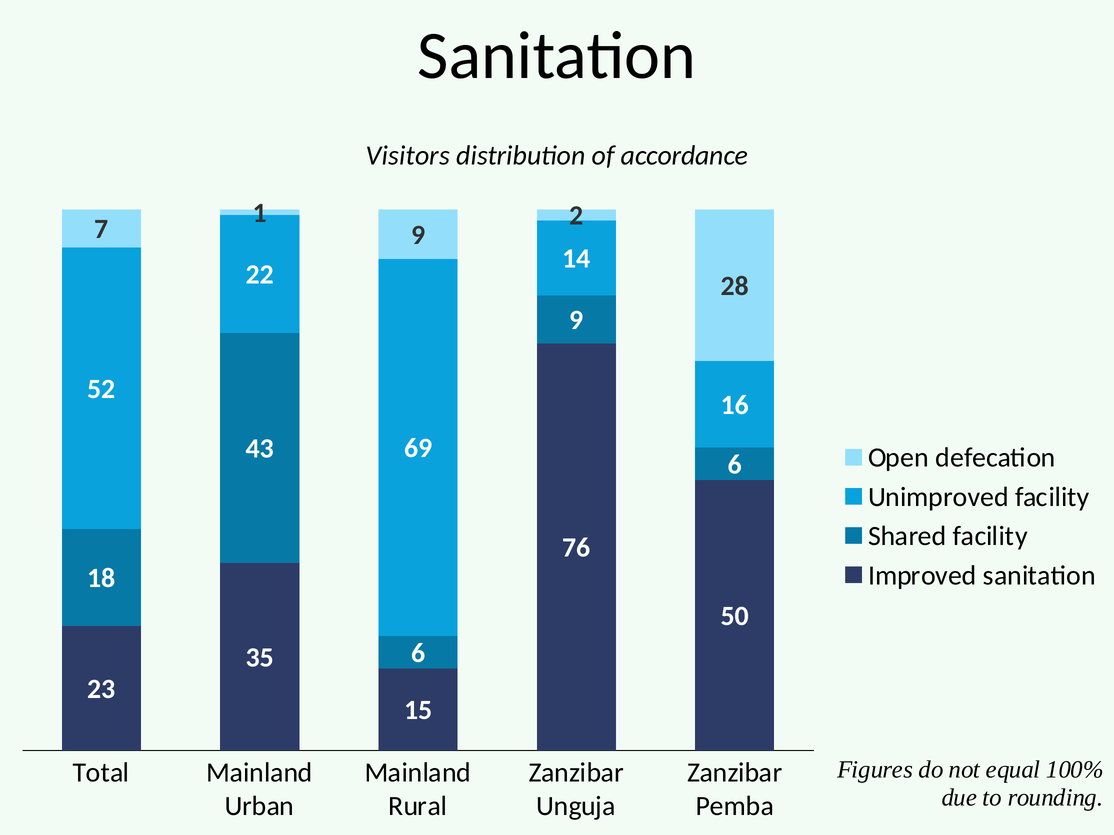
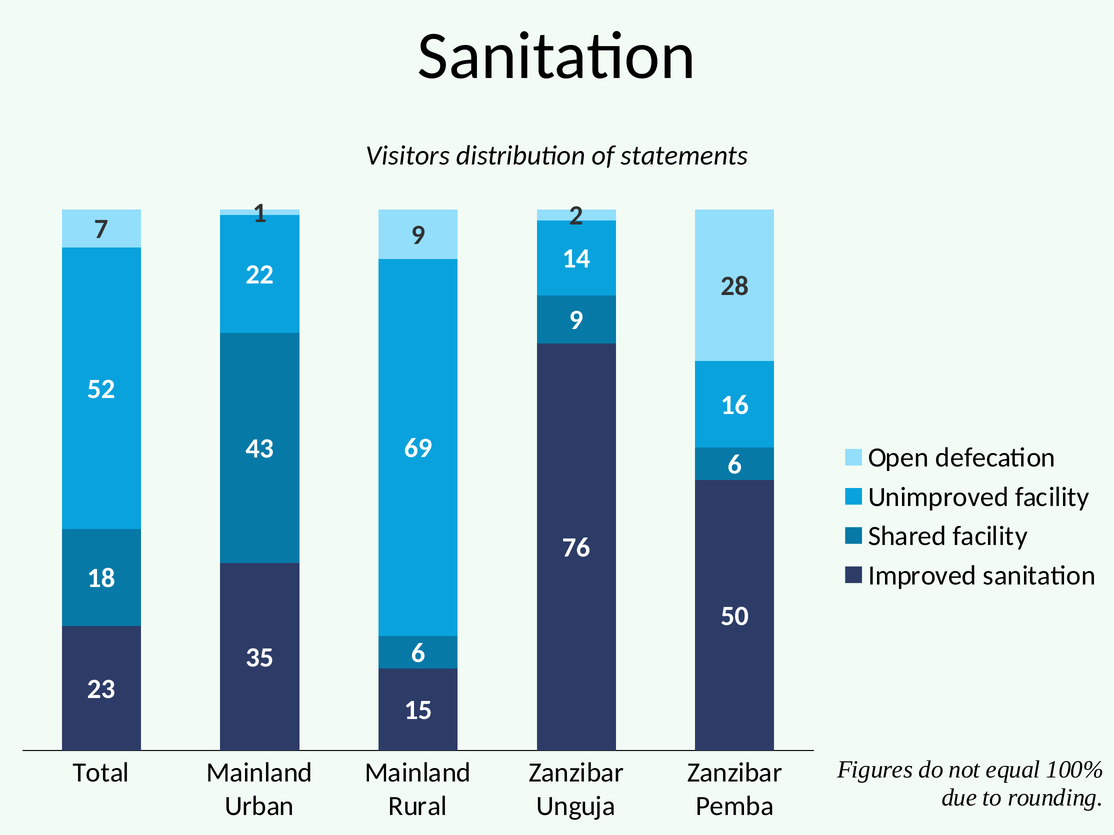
accordance: accordance -> statements
